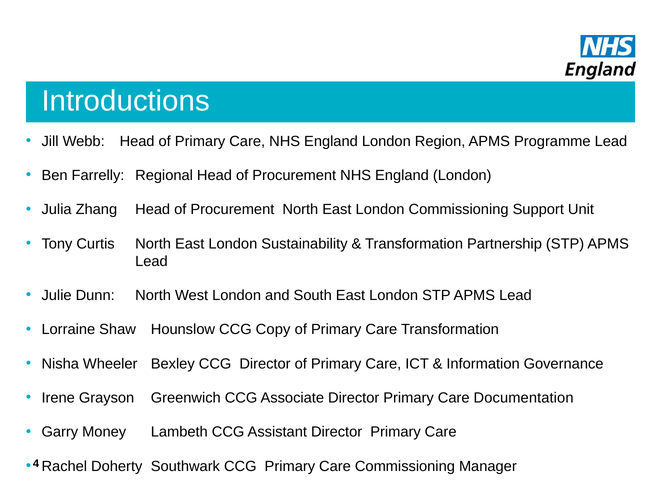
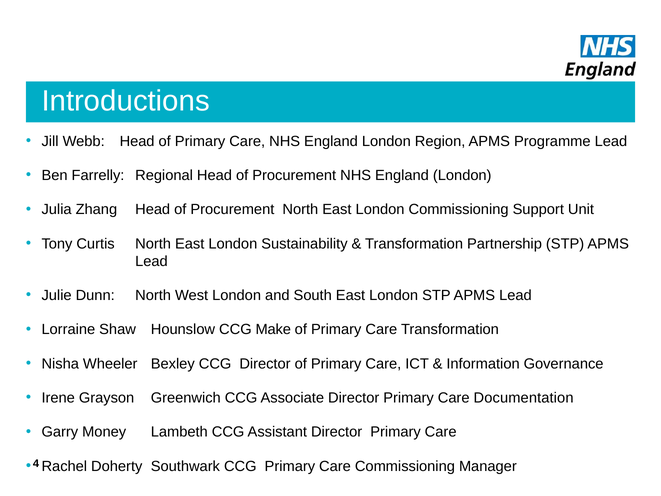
Copy: Copy -> Make
